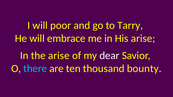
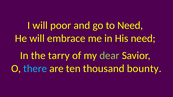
to Tarry: Tarry -> Need
His arise: arise -> need
the arise: arise -> tarry
dear colour: white -> light green
